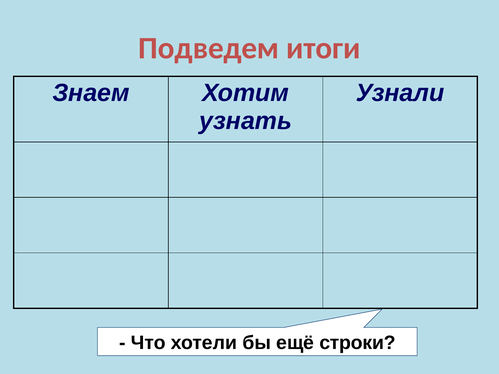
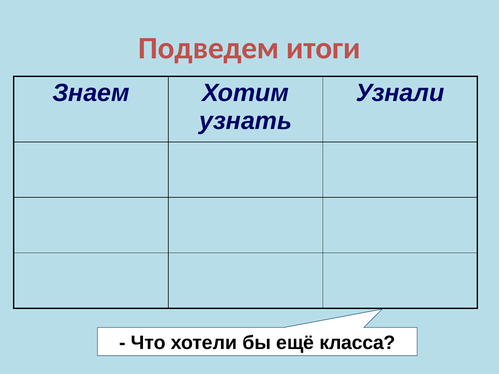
строки: строки -> класса
